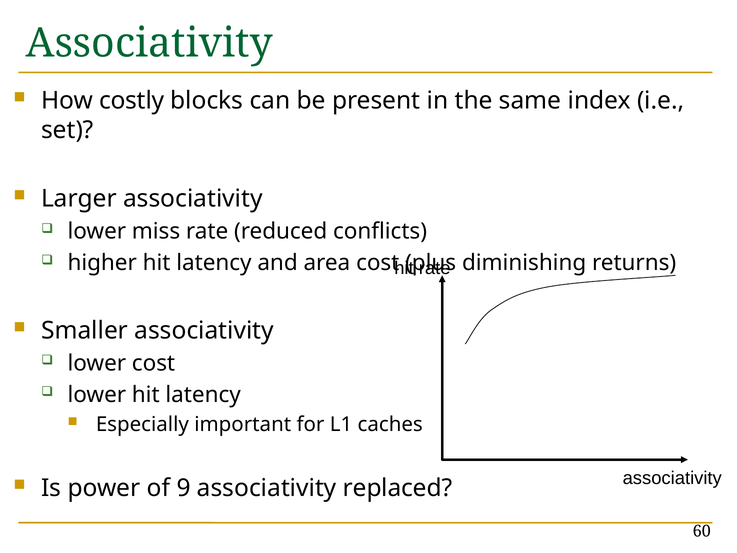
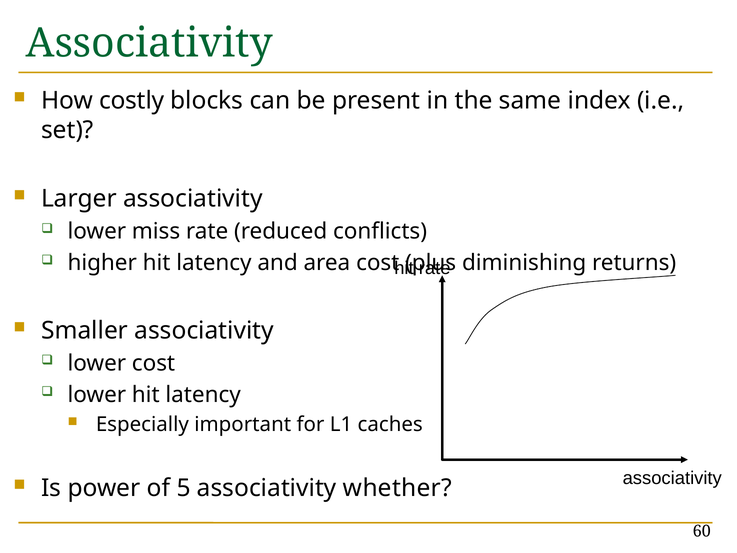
9: 9 -> 5
replaced: replaced -> whether
